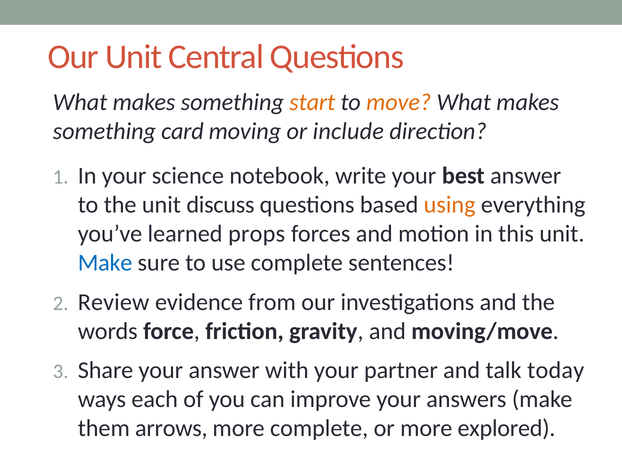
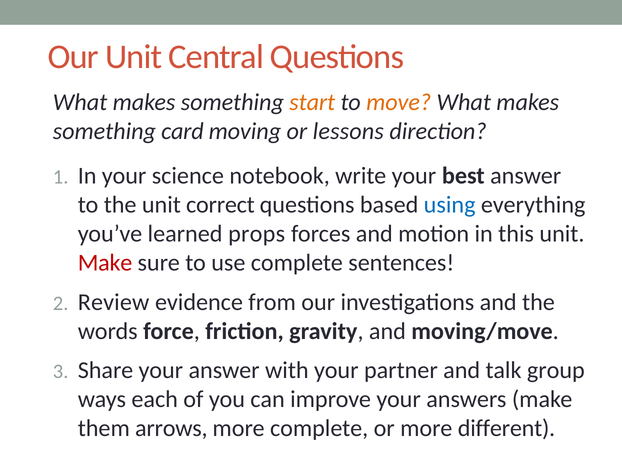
include: include -> lessons
discuss: discuss -> correct
using colour: orange -> blue
Make at (105, 263) colour: blue -> red
today: today -> group
explored: explored -> different
